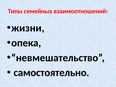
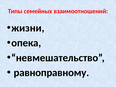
самостоятельно: самостоятельно -> равноправному
